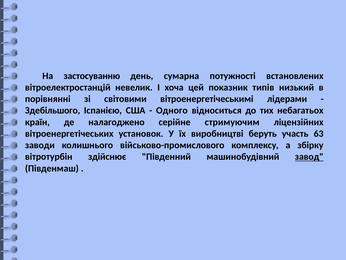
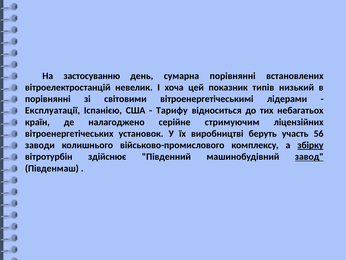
сумарна потужності: потужності -> порівнянні
Здебільшого: Здебільшого -> Експлуатації
Одного: Одного -> Тарифу
63: 63 -> 56
збірку underline: none -> present
